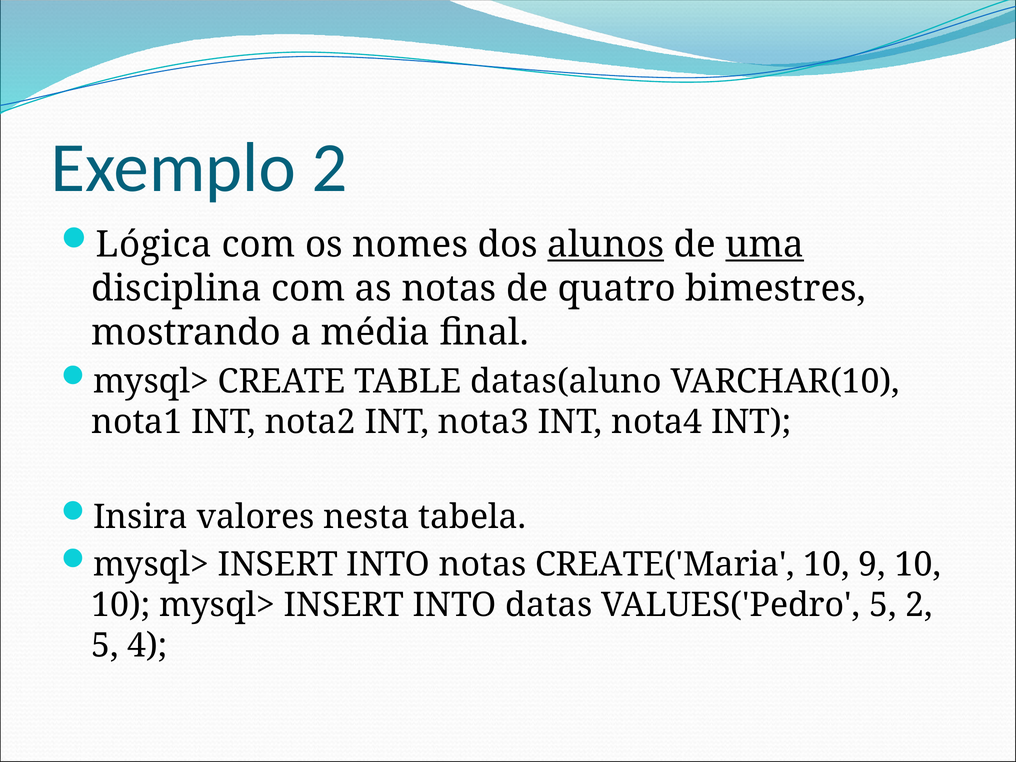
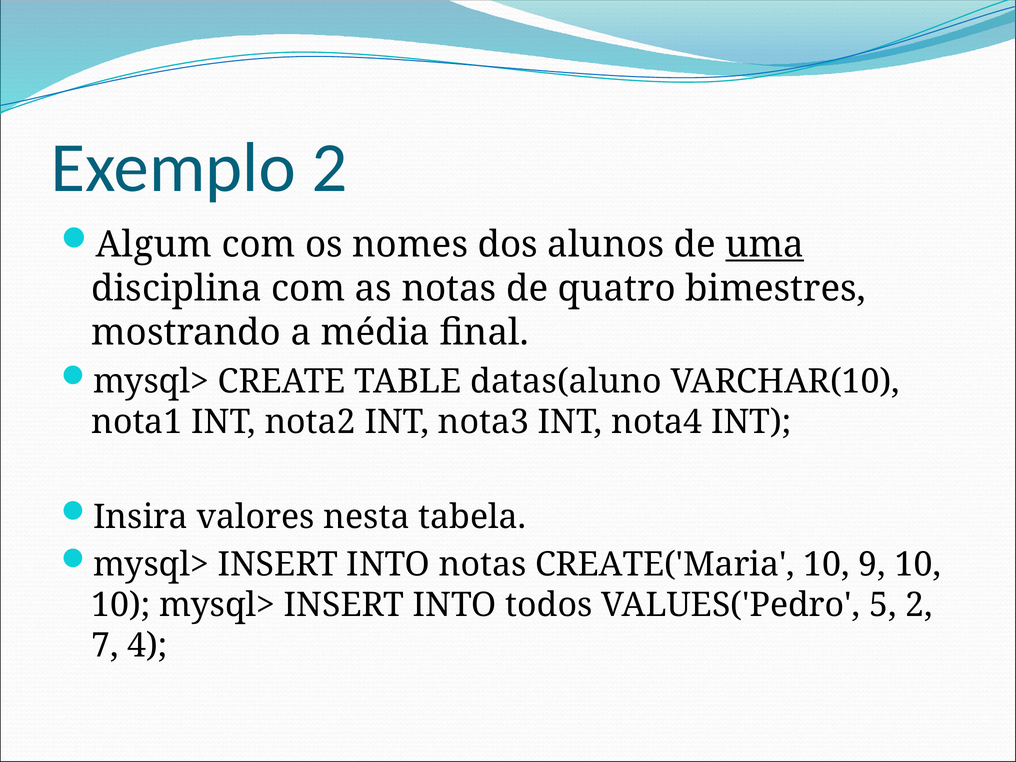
Lógica: Lógica -> Algum
alunos underline: present -> none
datas: datas -> todos
5 at (105, 646): 5 -> 7
